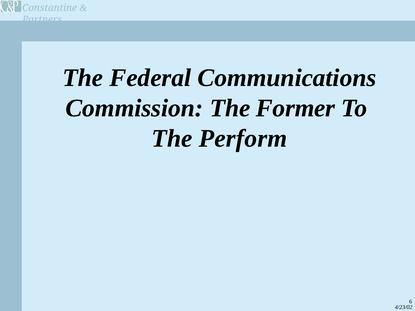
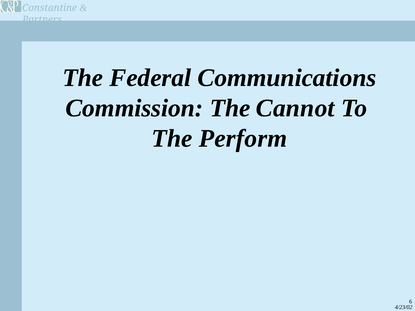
Former: Former -> Cannot
